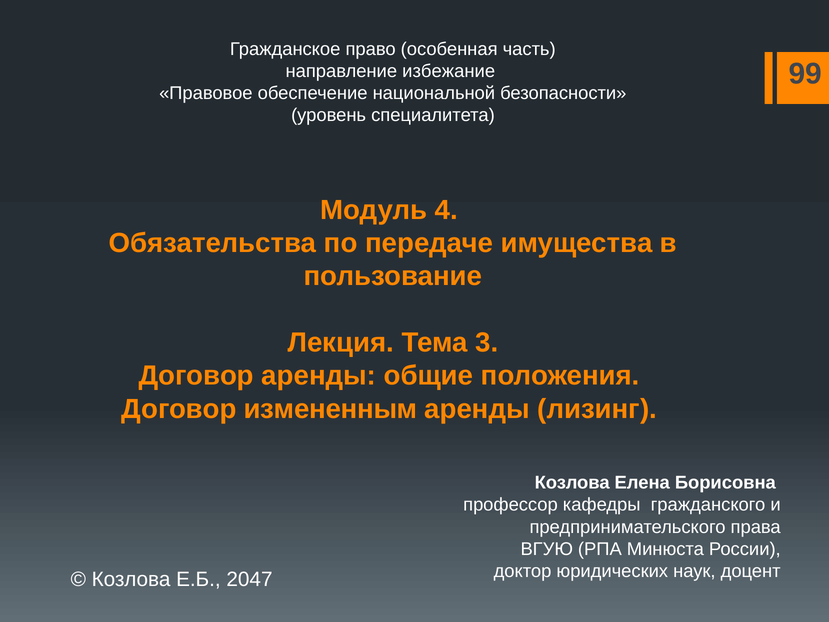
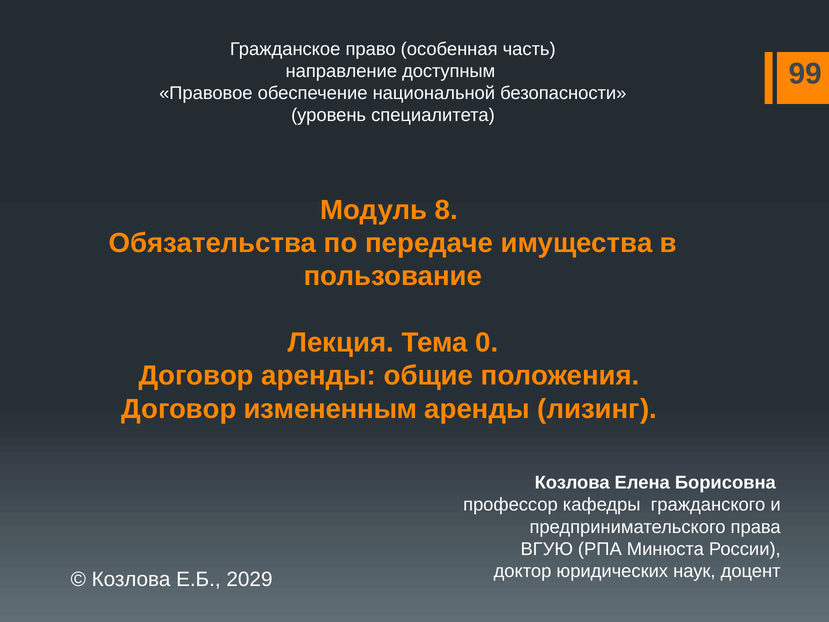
избежание: избежание -> доступным
4: 4 -> 8
3: 3 -> 0
2047: 2047 -> 2029
